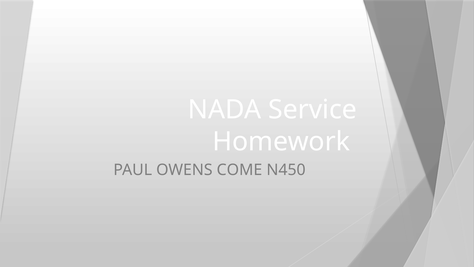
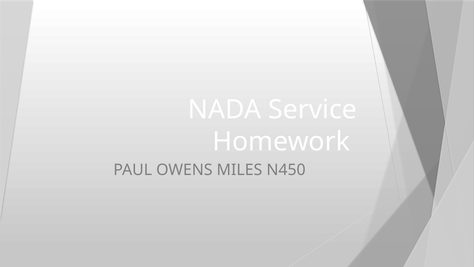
COME: COME -> MILES
